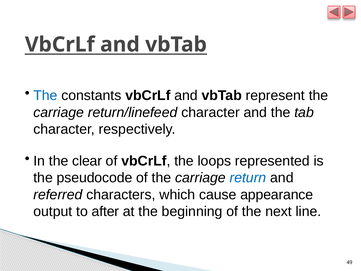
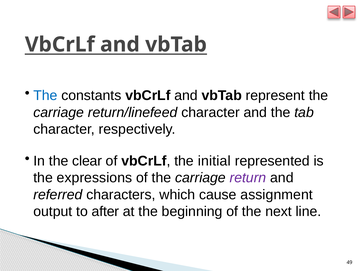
loops: loops -> initial
pseudocode: pseudocode -> expressions
return colour: blue -> purple
appearance: appearance -> assignment
